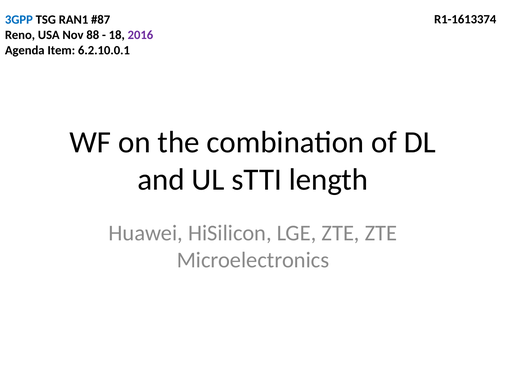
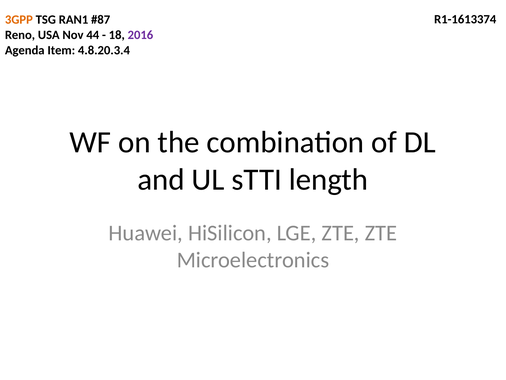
3GPP colour: blue -> orange
88: 88 -> 44
6.2.10.0.1: 6.2.10.0.1 -> 4.8.20.3.4
